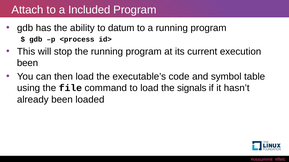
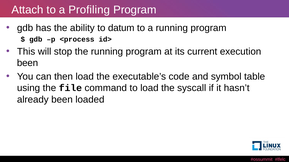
Included: Included -> Profiling
signals: signals -> syscall
